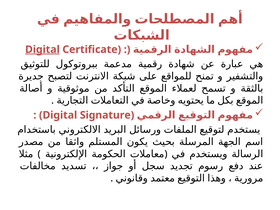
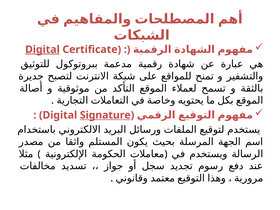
Signature underline: none -> present
